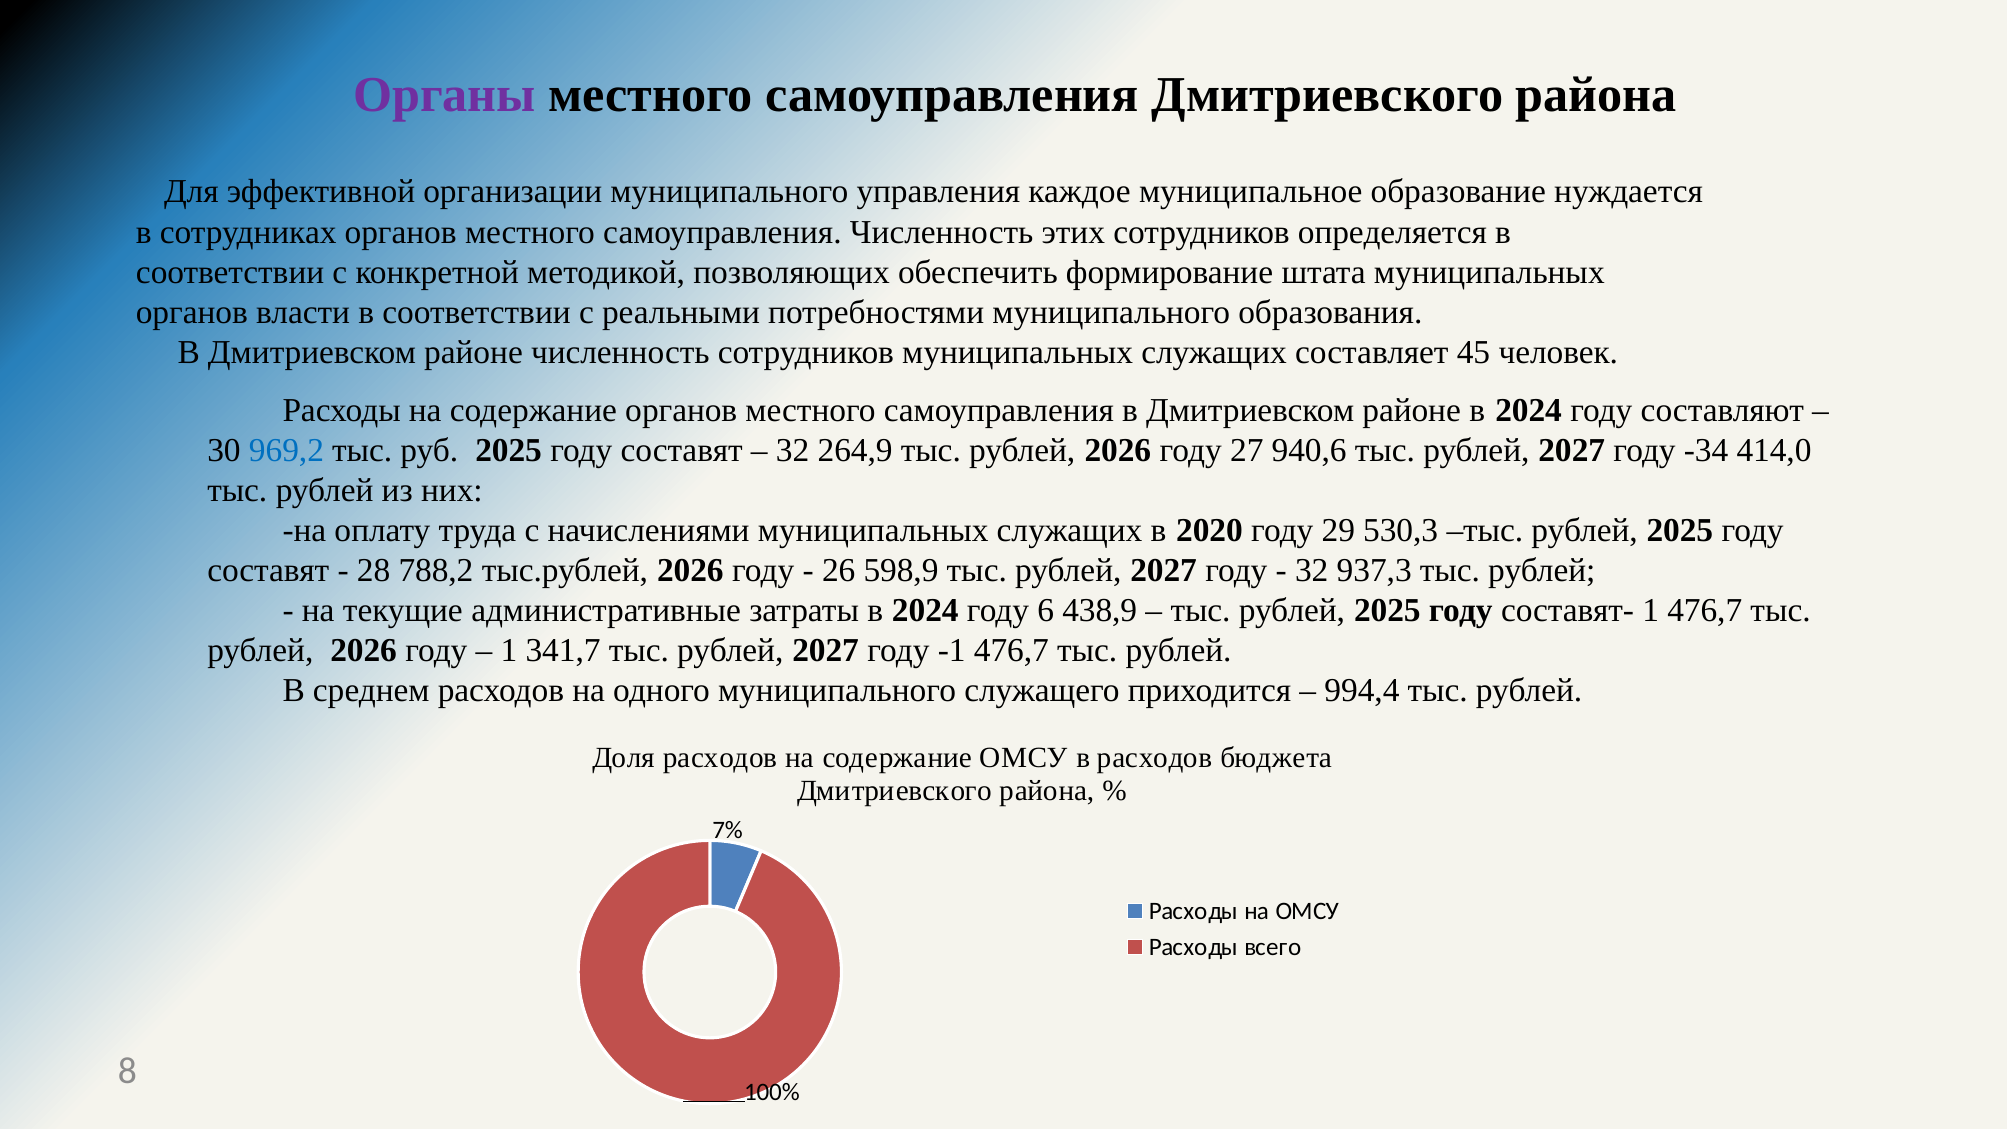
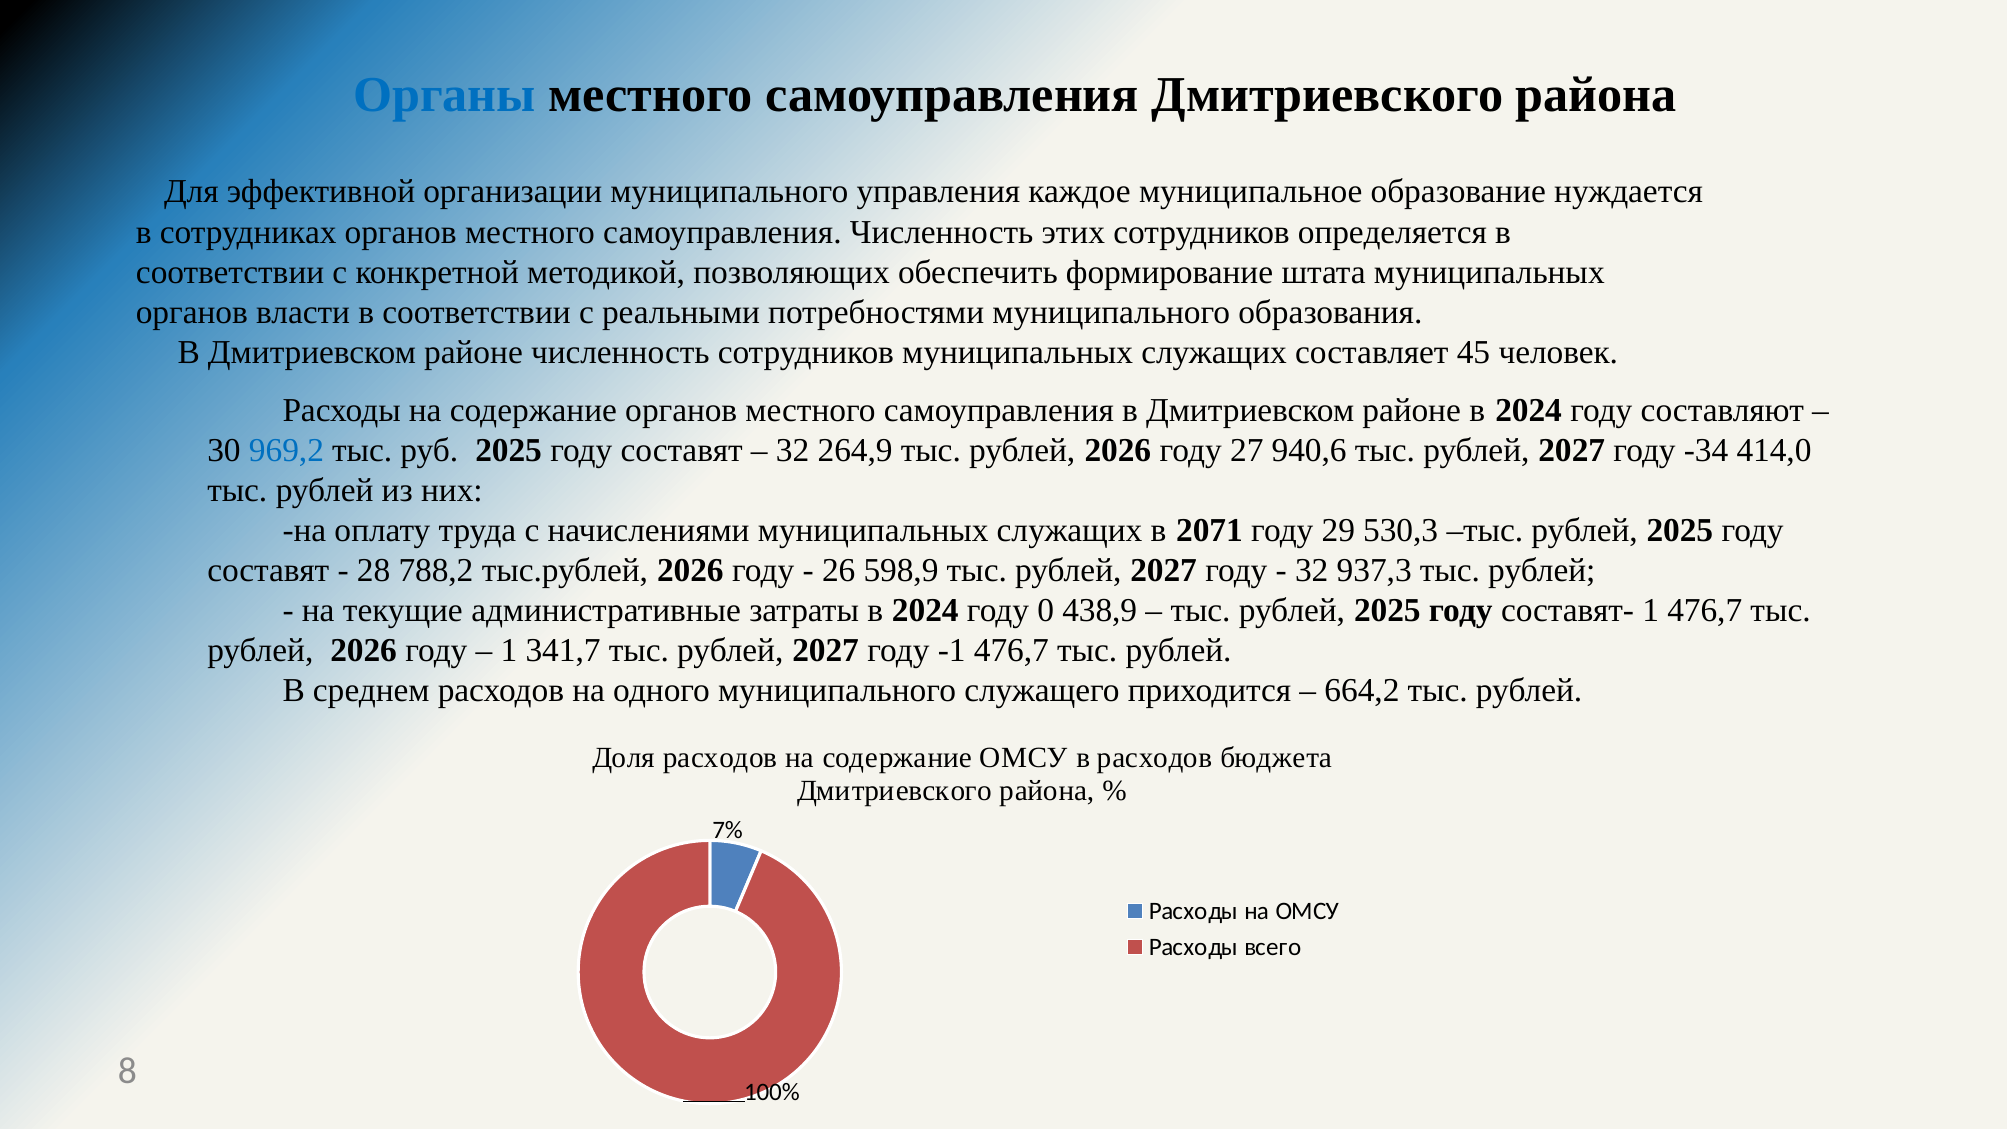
Органы colour: purple -> blue
2020: 2020 -> 2071
6: 6 -> 0
994,4: 994,4 -> 664,2
